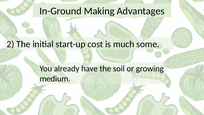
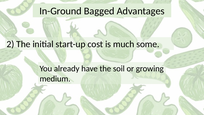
Making: Making -> Bagged
